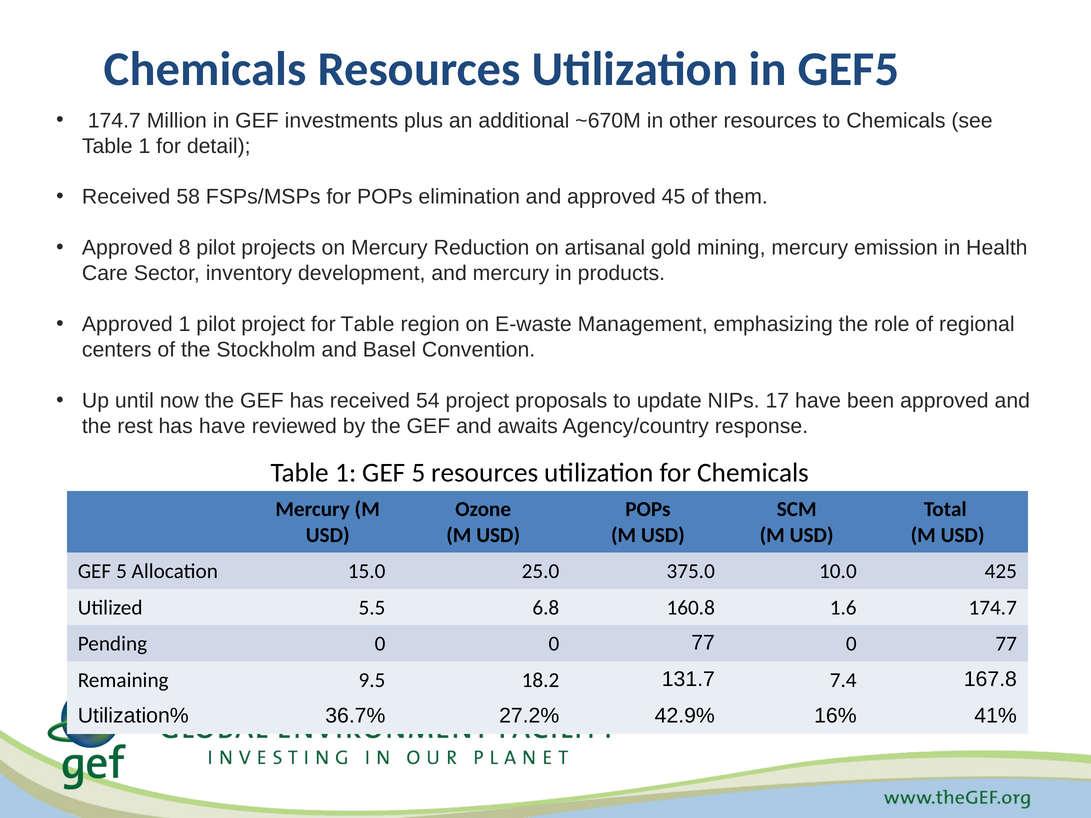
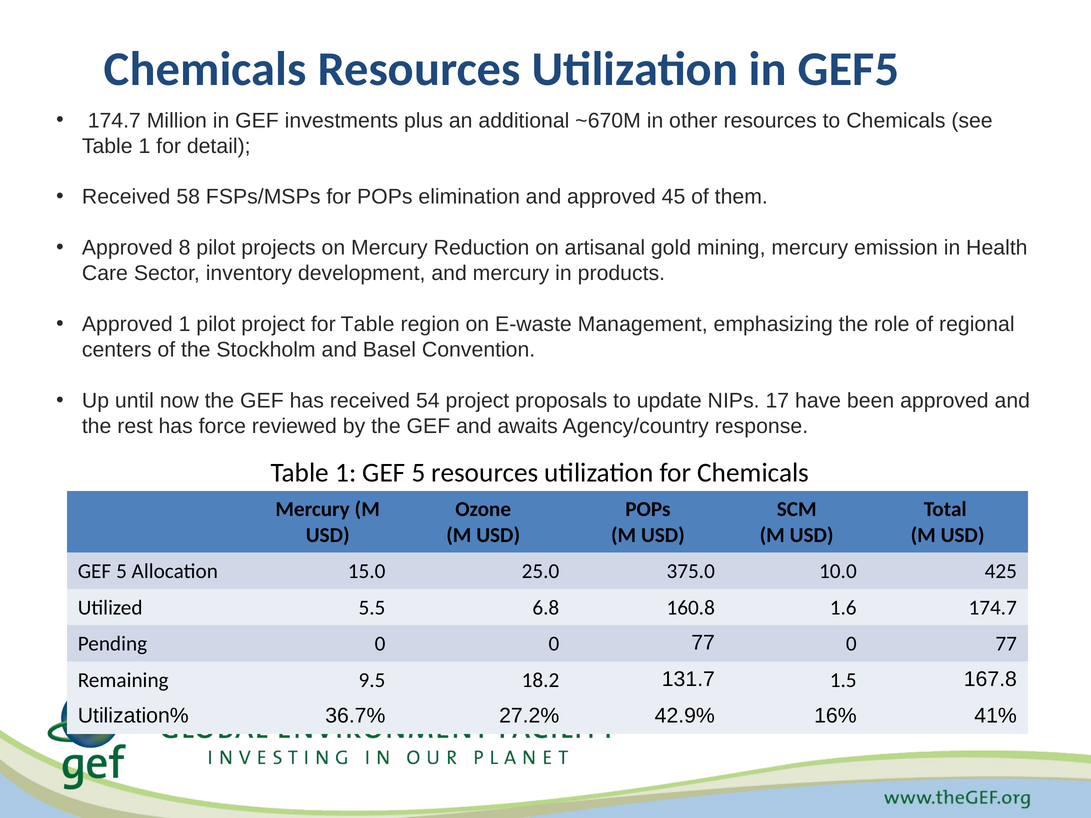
has have: have -> force
7.4: 7.4 -> 1.5
